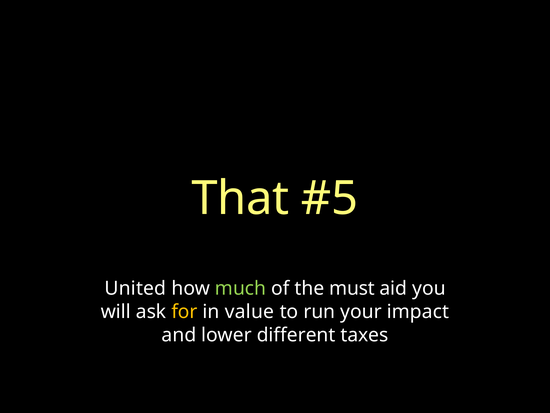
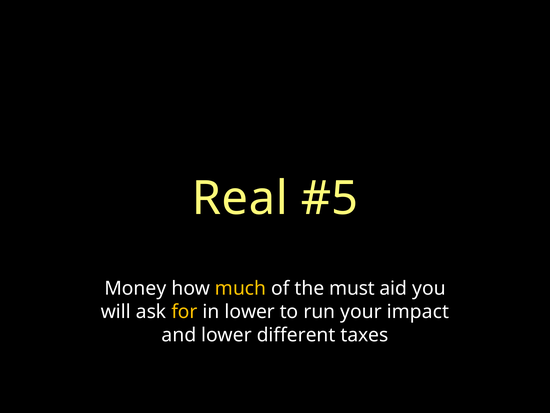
That: That -> Real
United: United -> Money
much colour: light green -> yellow
in value: value -> lower
